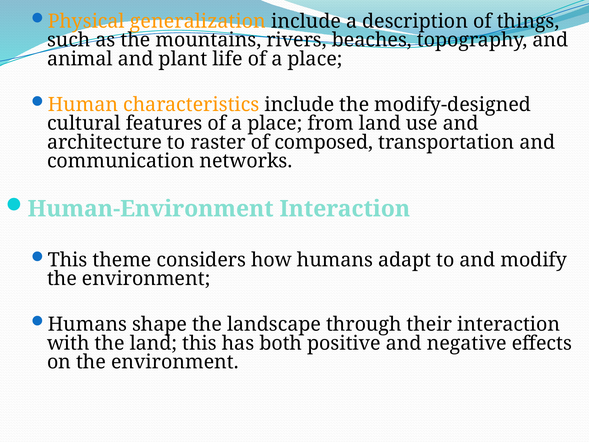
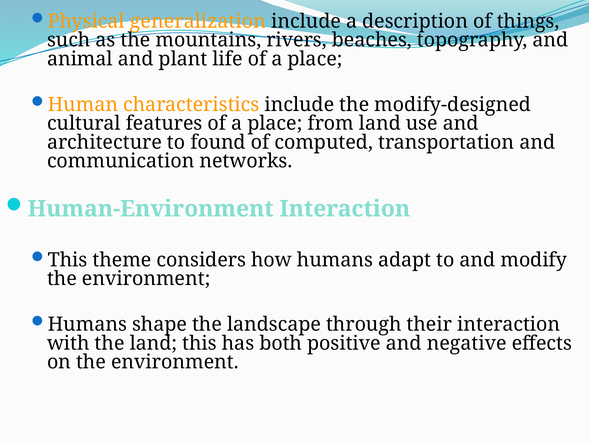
raster: raster -> found
composed: composed -> computed
